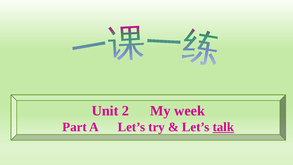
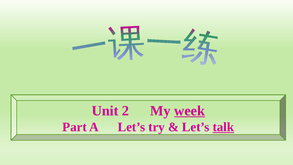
week underline: none -> present
